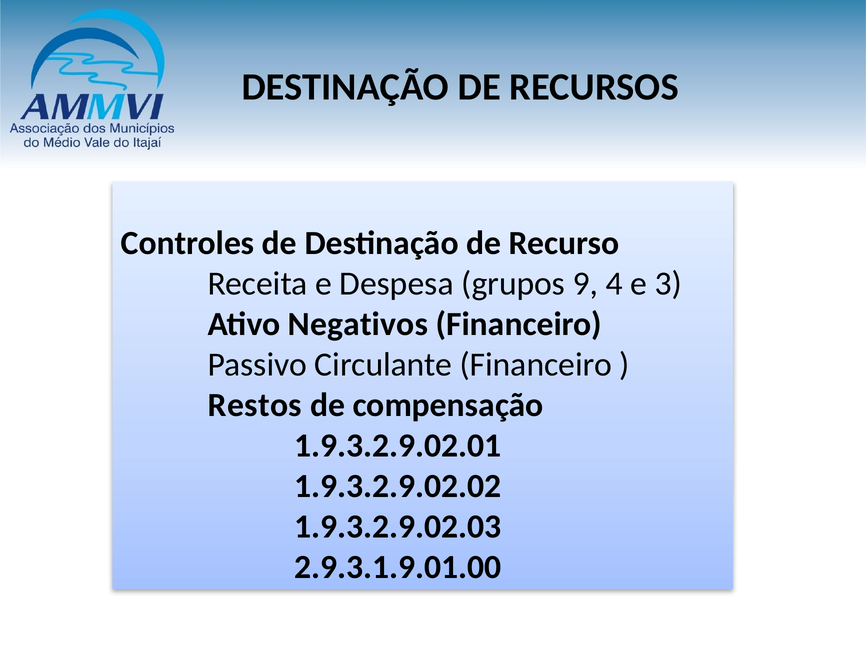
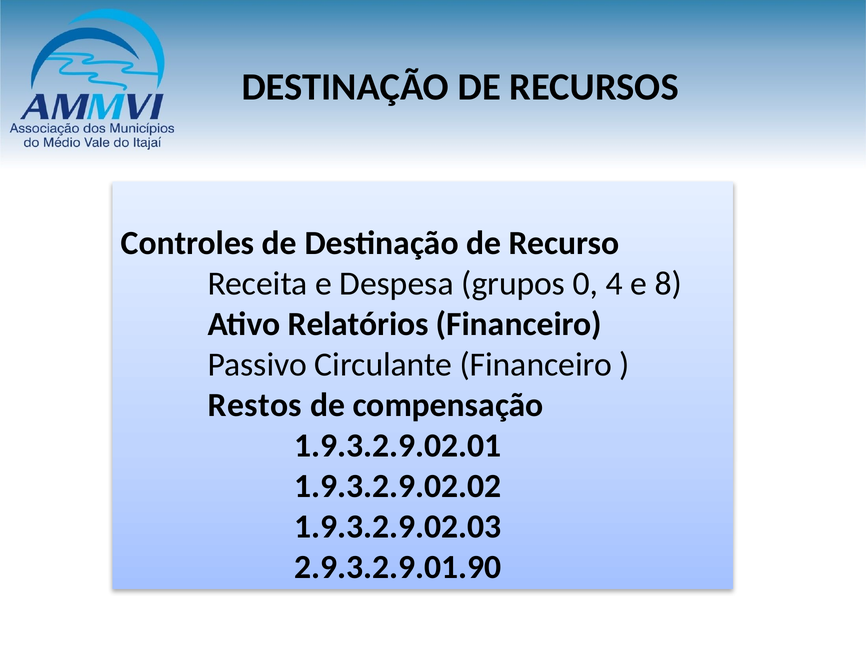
9: 9 -> 0
3: 3 -> 8
Negativos: Negativos -> Relatórios
2.9.3.1.9.01.00: 2.9.3.1.9.01.00 -> 2.9.3.2.9.01.90
